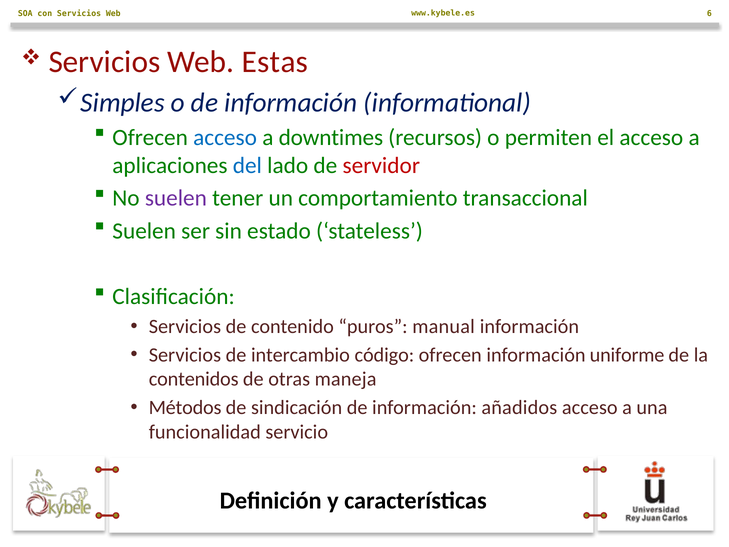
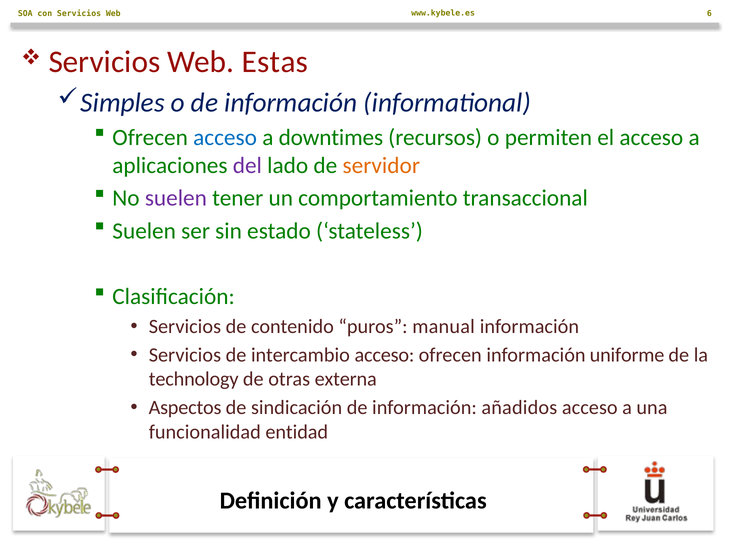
del colour: blue -> purple
servidor colour: red -> orange
intercambio código: código -> acceso
contenidos: contenidos -> technology
maneja: maneja -> externa
Métodos: Métodos -> Aspectos
servicio: servicio -> entidad
